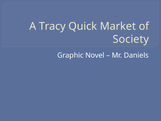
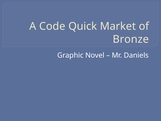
Tracy: Tracy -> Code
Society: Society -> Bronze
